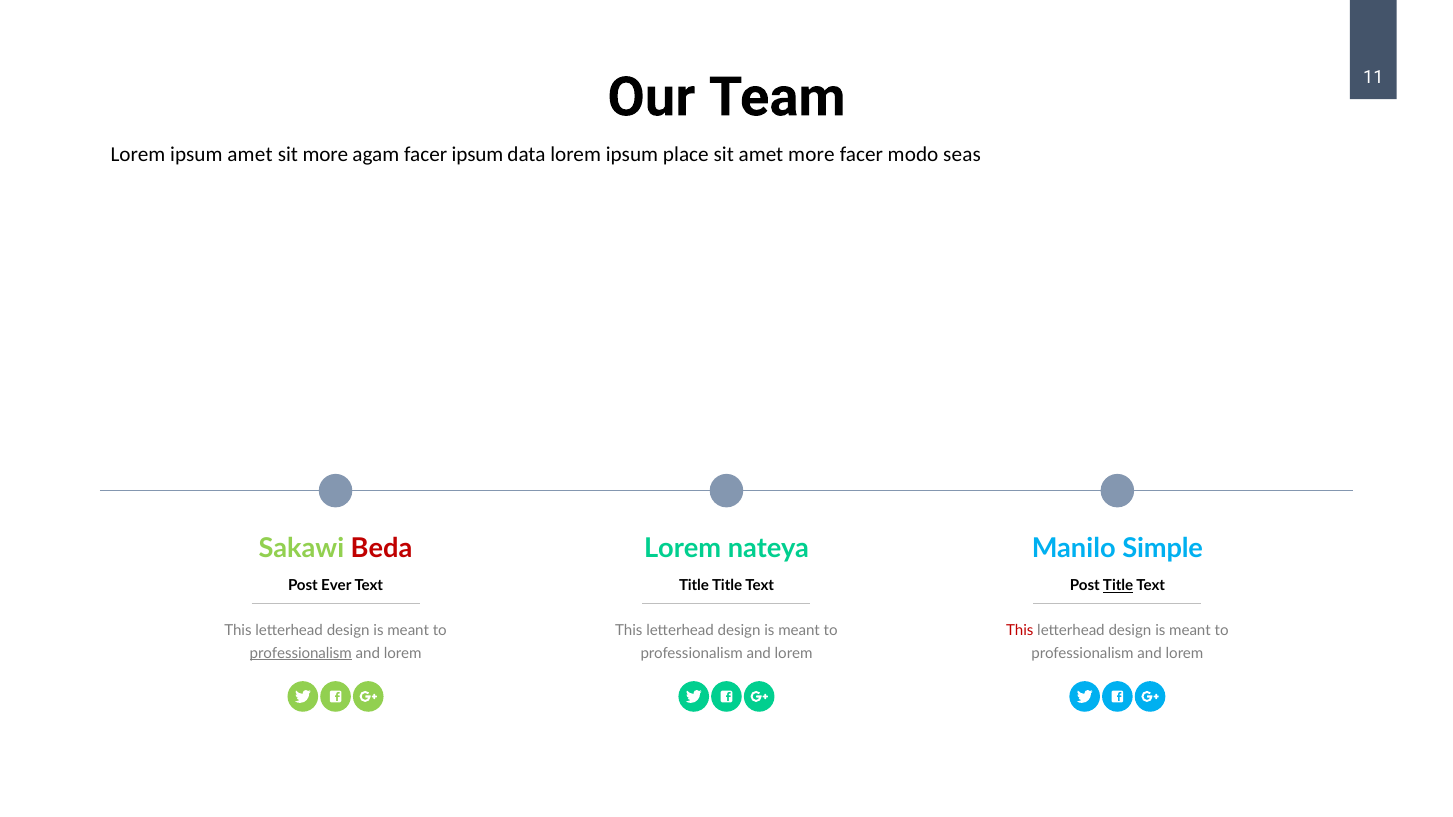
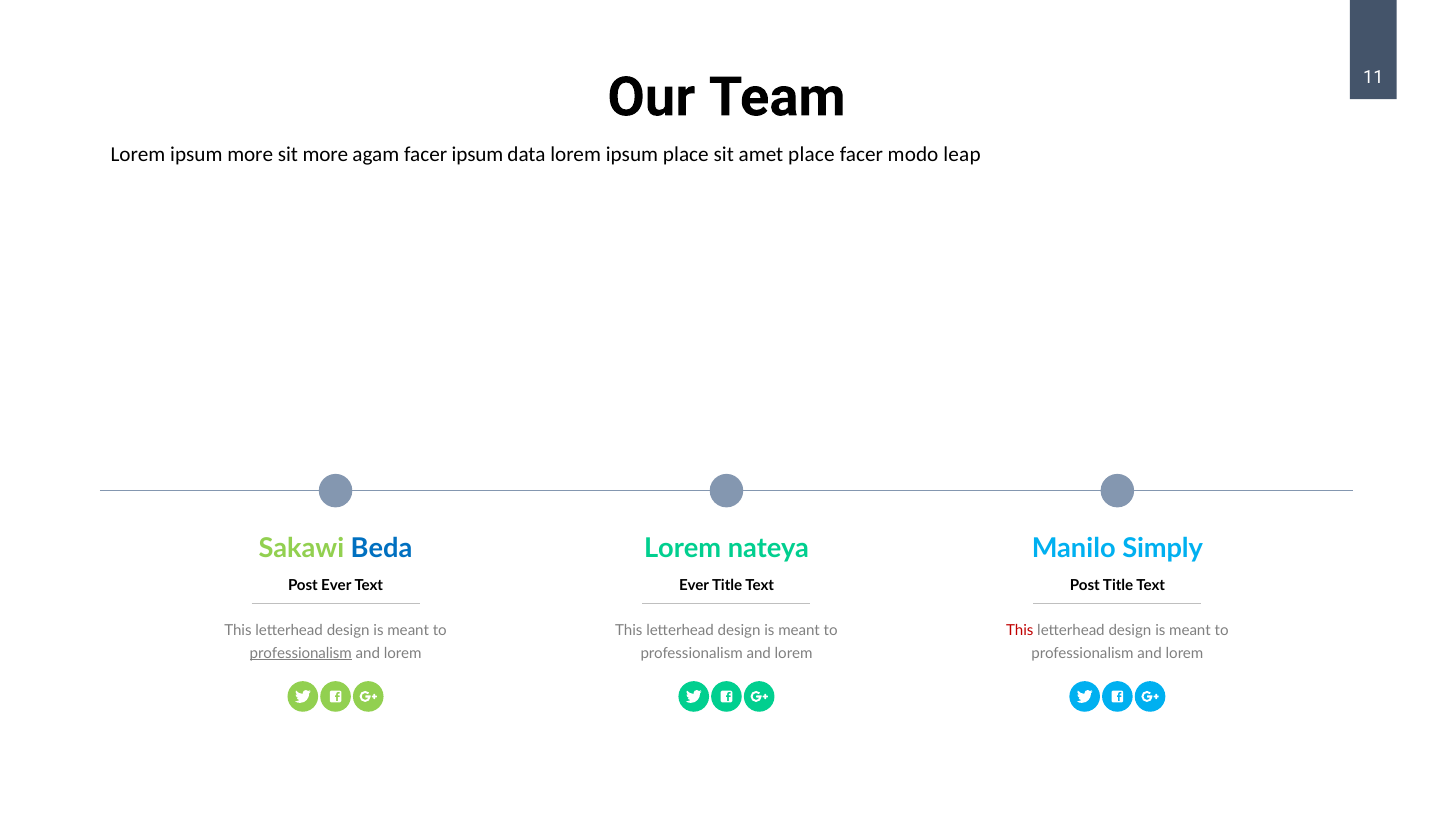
ipsum amet: amet -> more
amet more: more -> place
seas: seas -> leap
Beda colour: red -> blue
Simple: Simple -> Simply
Title at (694, 586): Title -> Ever
Title at (1118, 586) underline: present -> none
